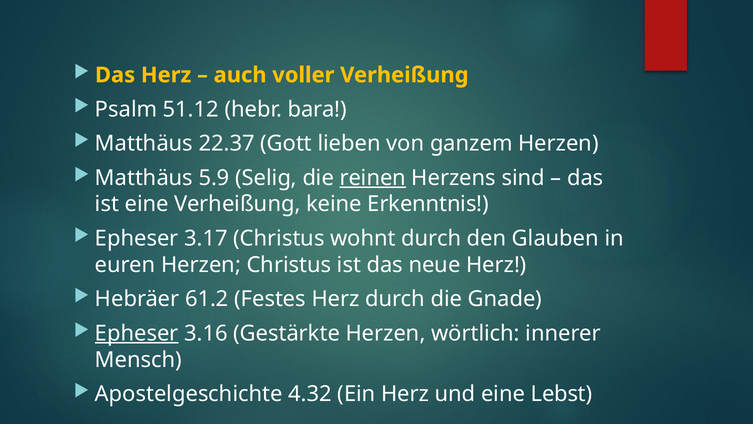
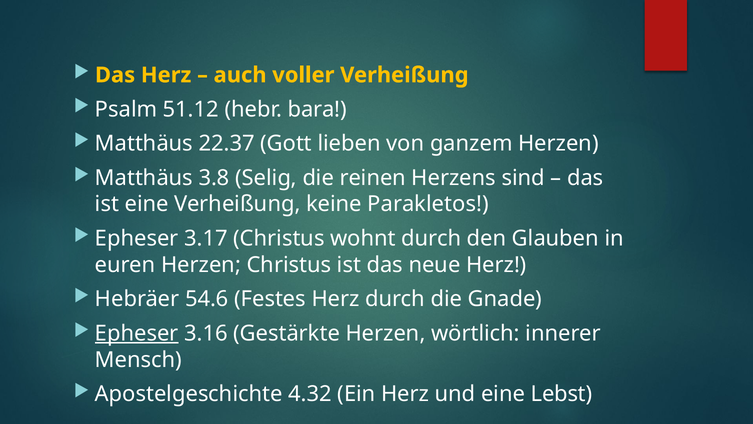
5.9: 5.9 -> 3.8
reinen underline: present -> none
Erkenntnis: Erkenntnis -> Parakletos
61.2: 61.2 -> 54.6
